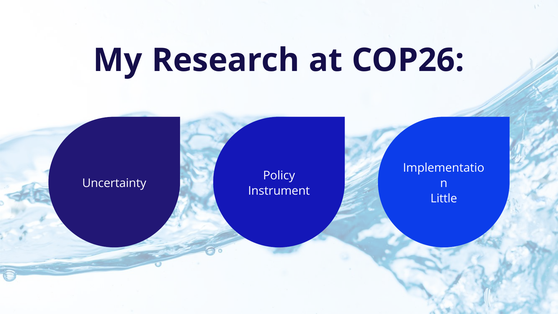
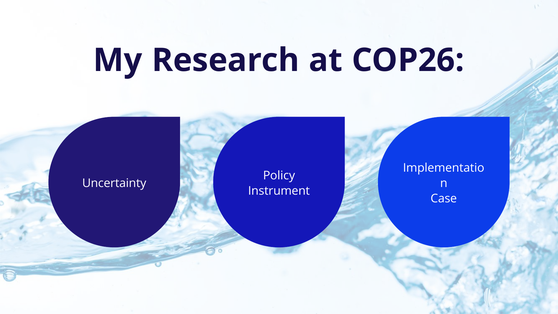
Little: Little -> Case
